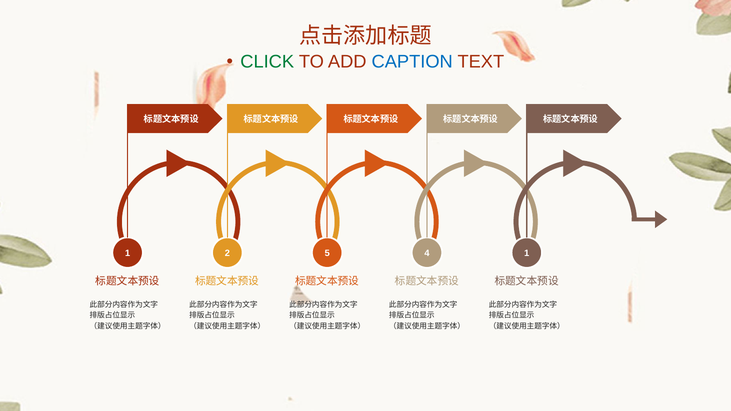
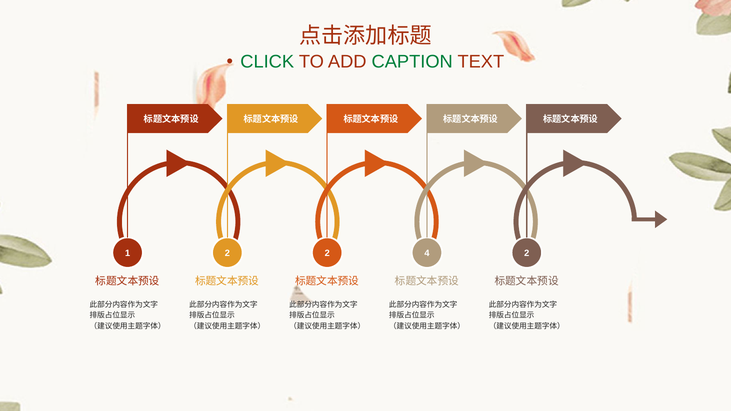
CAPTION colour: blue -> green
2 5: 5 -> 2
4 1: 1 -> 2
